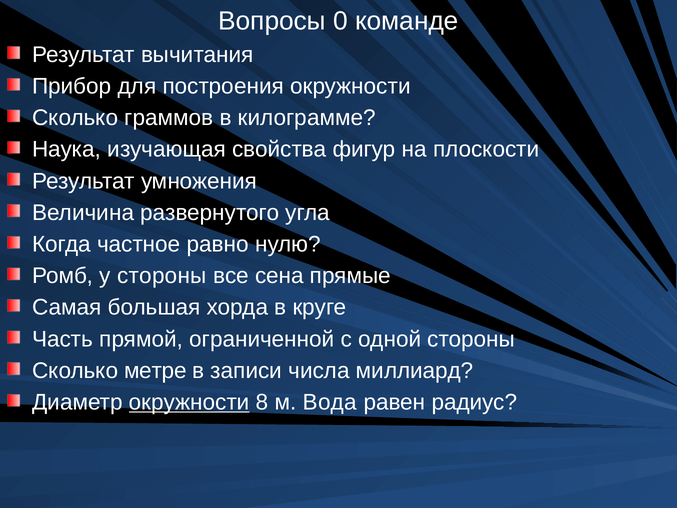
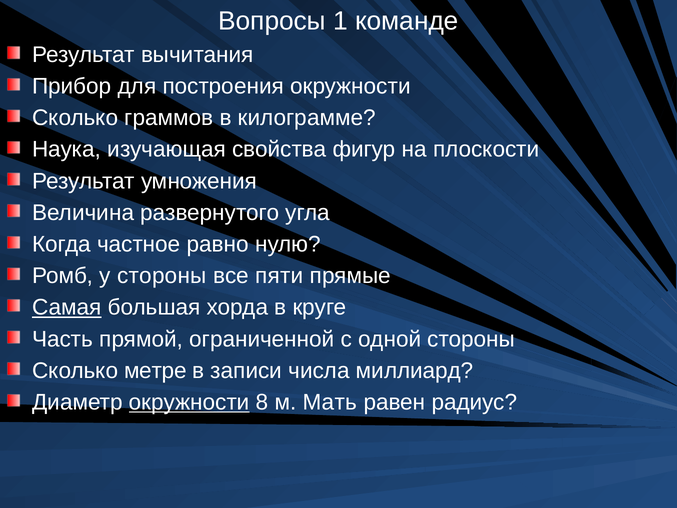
0: 0 -> 1
сена: сена -> пяти
Самая underline: none -> present
Вода: Вода -> Мать
